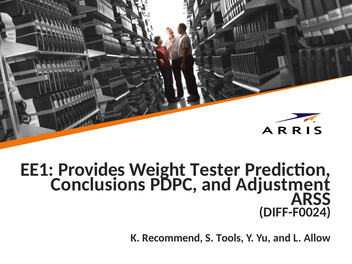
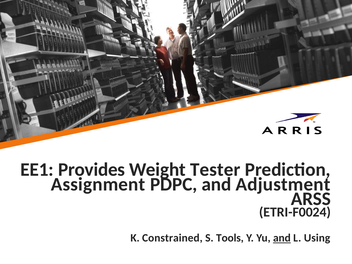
Conclusions: Conclusions -> Assignment
DIFF-F0024: DIFF-F0024 -> ETRI-F0024
Recommend: Recommend -> Constrained
and at (282, 238) underline: none -> present
Allow: Allow -> Using
